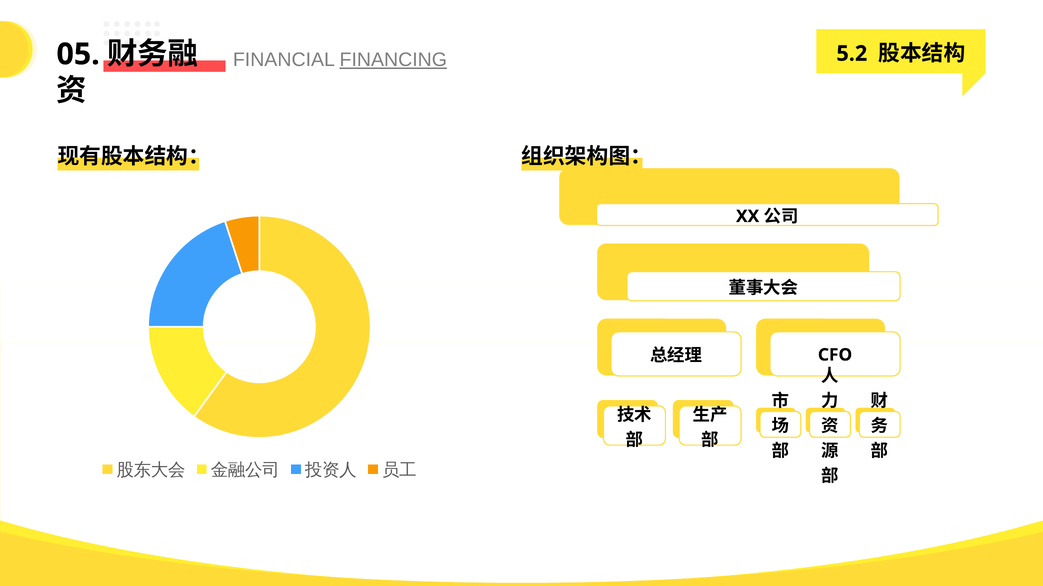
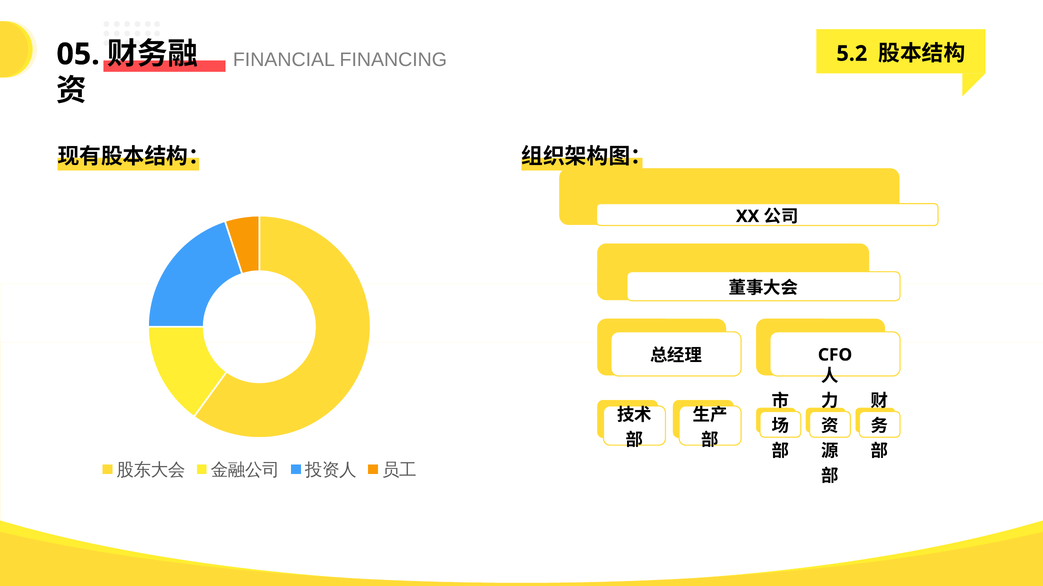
FINANCING underline: present -> none
